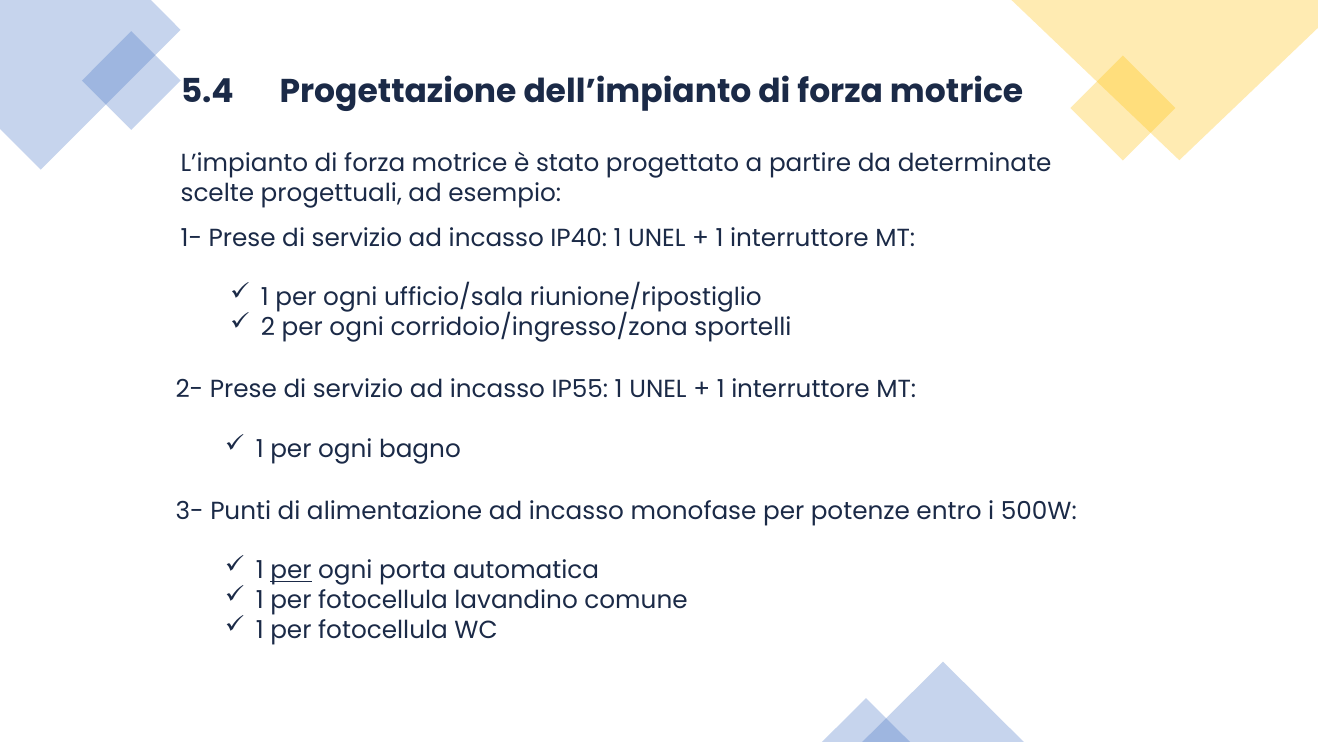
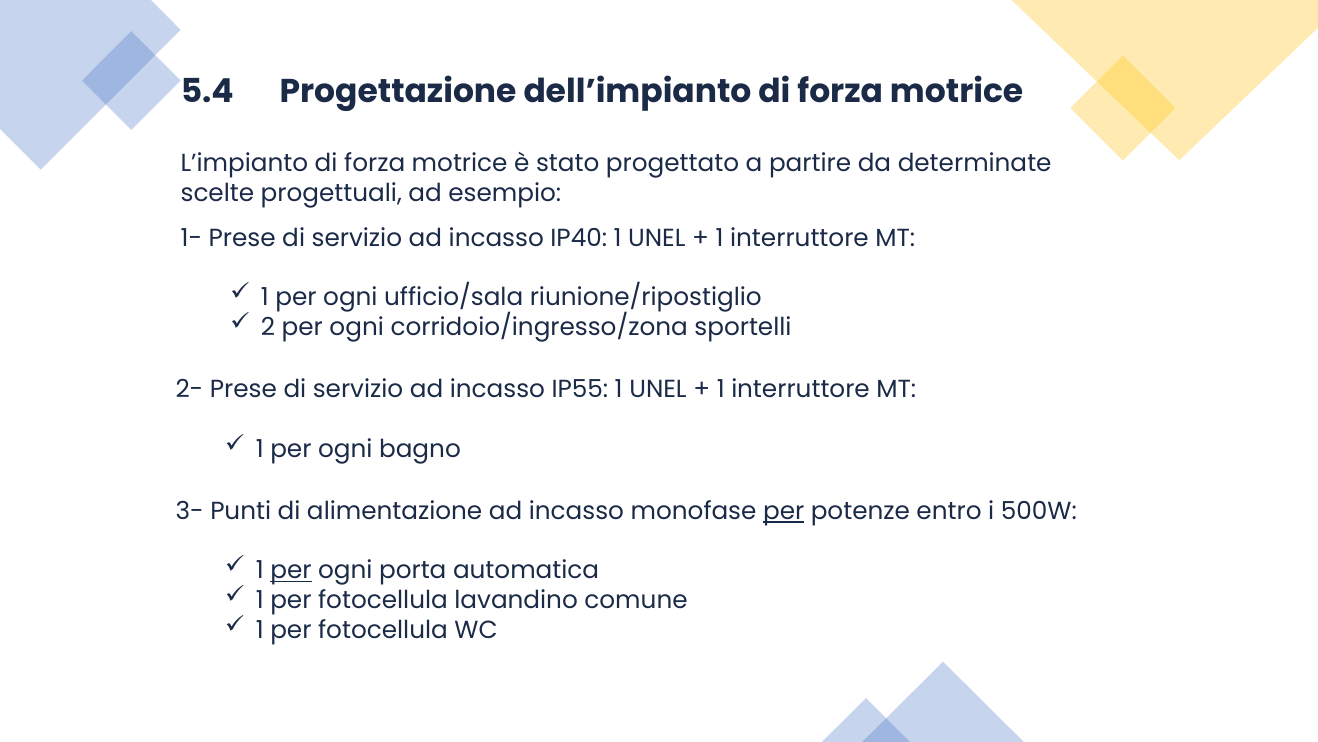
per at (784, 511) underline: none -> present
